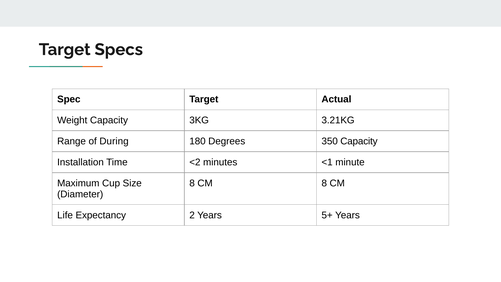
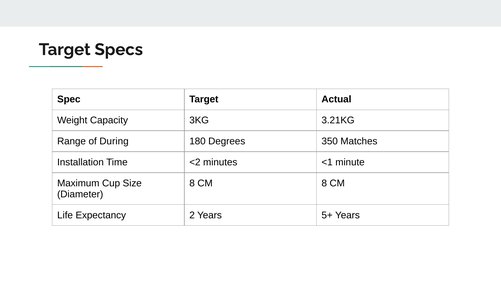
350 Capacity: Capacity -> Matches
